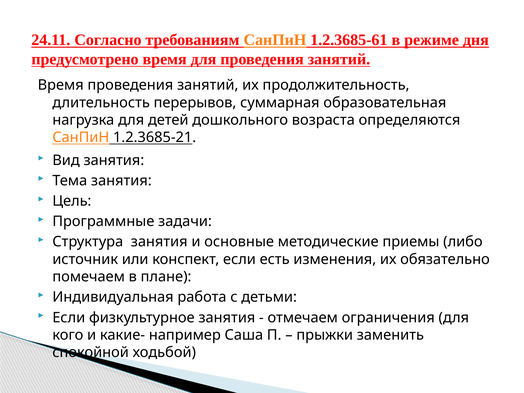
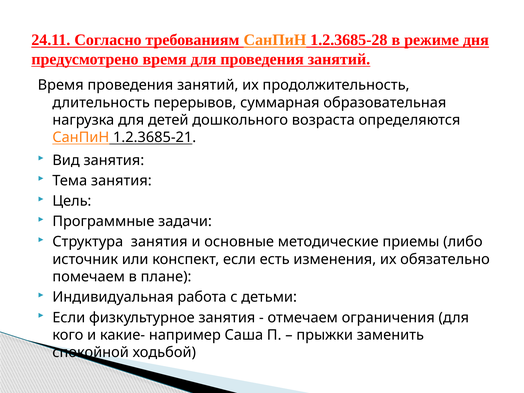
1.2.3685-61: 1.2.3685-61 -> 1.2.3685-28
